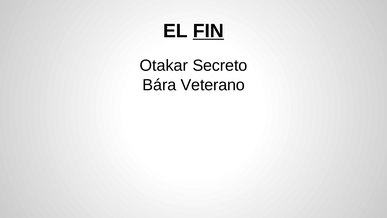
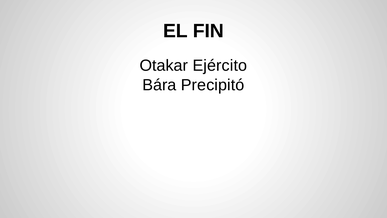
FIN underline: present -> none
Secreto: Secreto -> Ejército
Veterano: Veterano -> Precipitó
